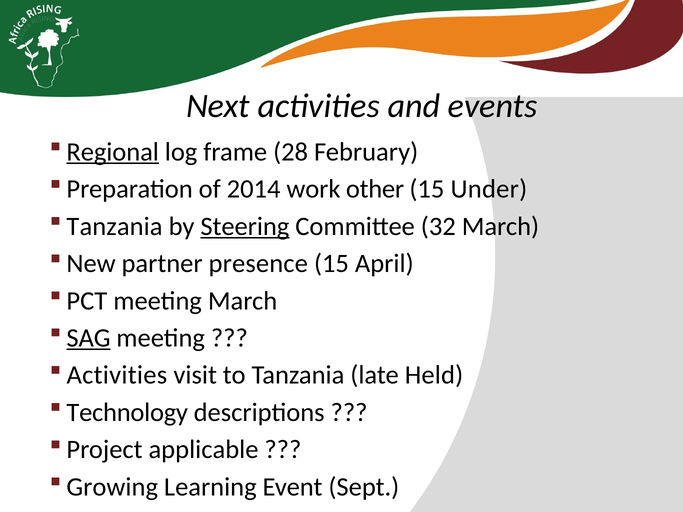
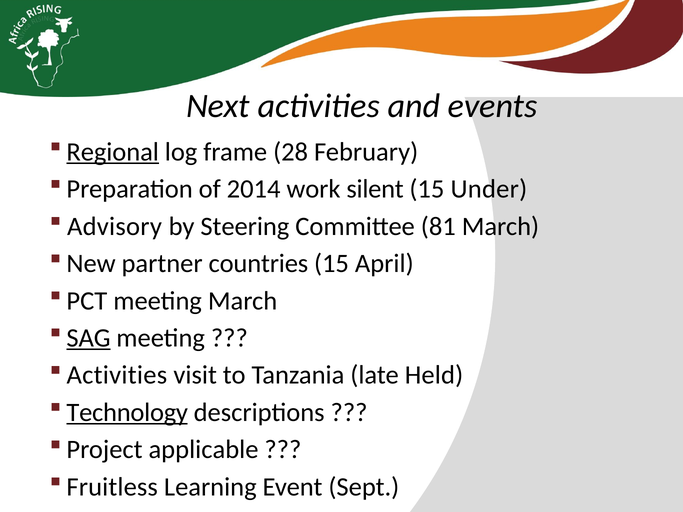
other: other -> silent
Tanzania at (115, 226): Tanzania -> Advisory
Steering underline: present -> none
32: 32 -> 81
presence: presence -> countries
Technology underline: none -> present
Growing: Growing -> Fruitless
